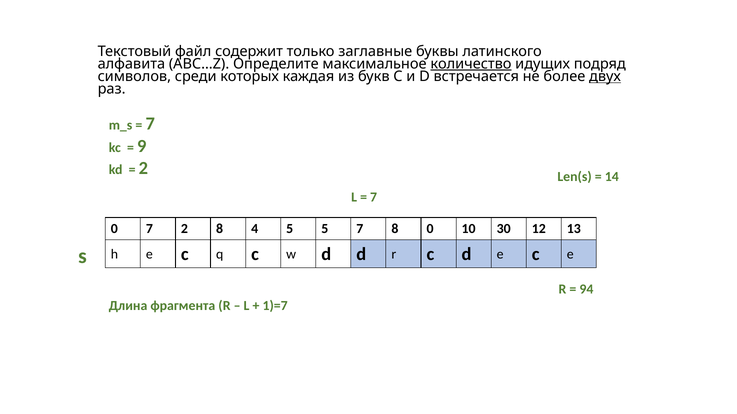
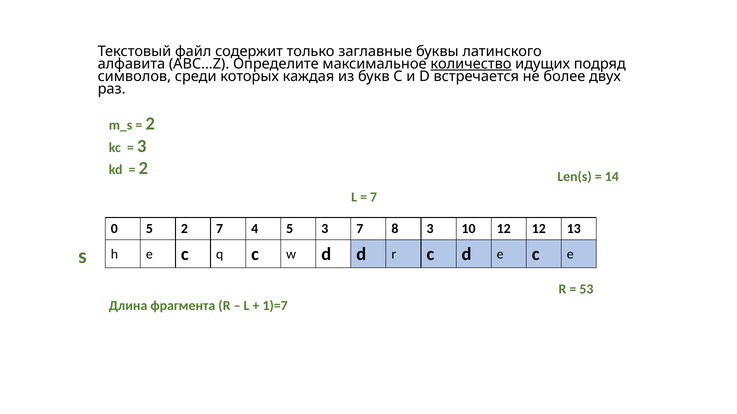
двух underline: present -> none
7 at (150, 124): 7 -> 2
9 at (142, 146): 9 -> 3
0 7: 7 -> 5
2 8: 8 -> 7
5 5: 5 -> 3
8 0: 0 -> 3
10 30: 30 -> 12
94: 94 -> 53
